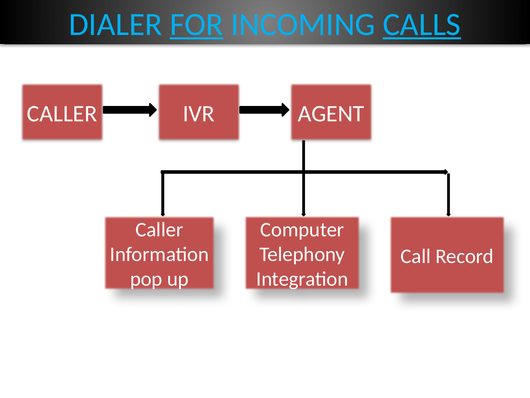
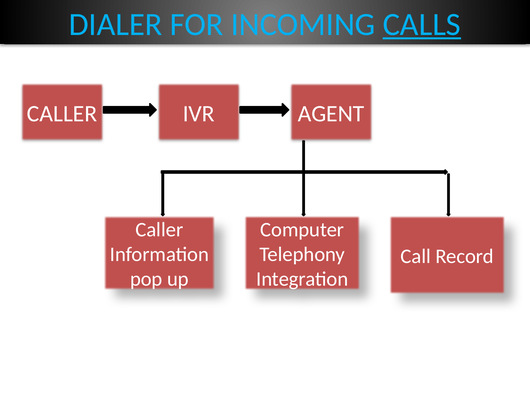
FOR underline: present -> none
